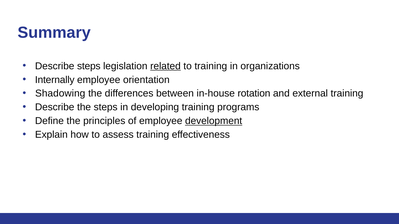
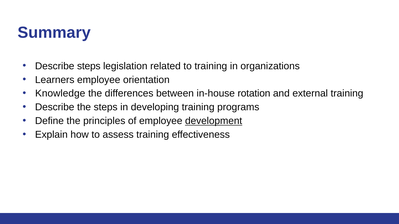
related underline: present -> none
Internally: Internally -> Learners
Shadowing: Shadowing -> Knowledge
